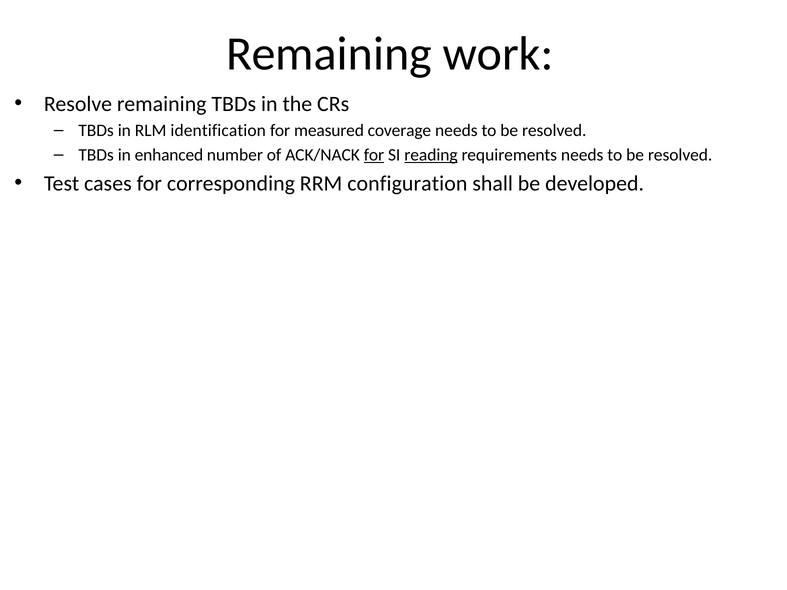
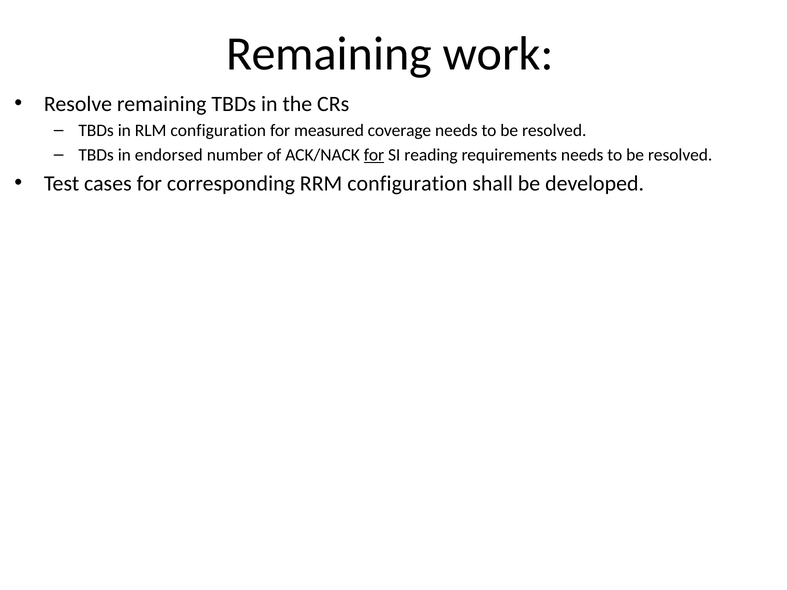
RLM identification: identification -> configuration
enhanced: enhanced -> endorsed
reading underline: present -> none
